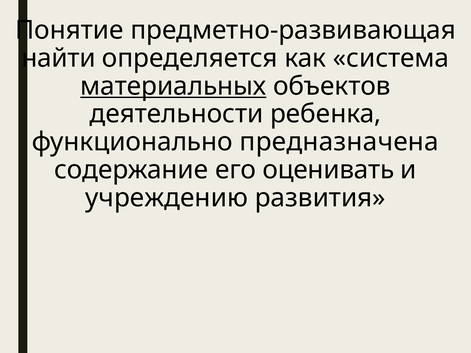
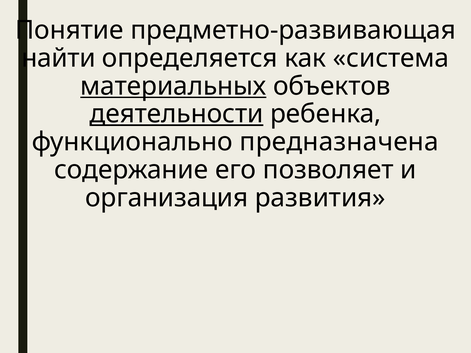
деятельности underline: none -> present
оценивать: оценивать -> позволяет
учреждению: учреждению -> организация
